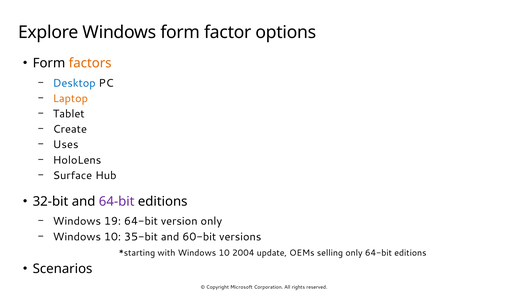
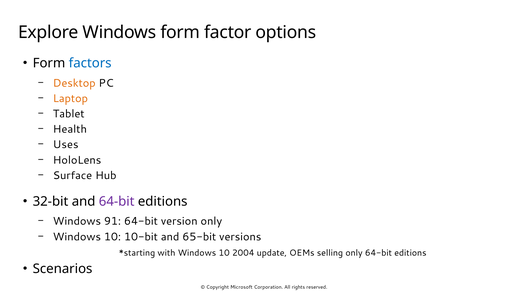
factors colour: orange -> blue
Desktop colour: blue -> orange
Create: Create -> Health
19: 19 -> 91
35-bit: 35-bit -> 10-bit
60-bit: 60-bit -> 65-bit
